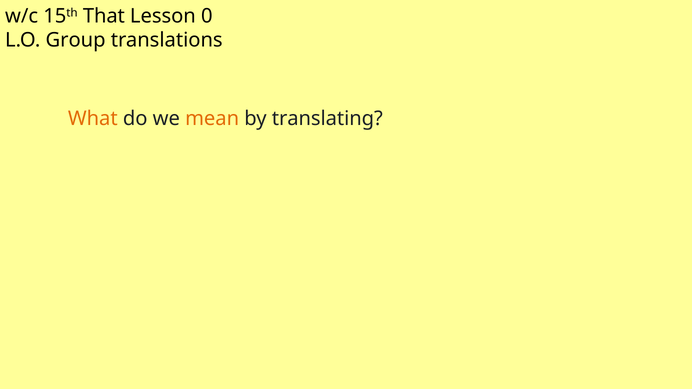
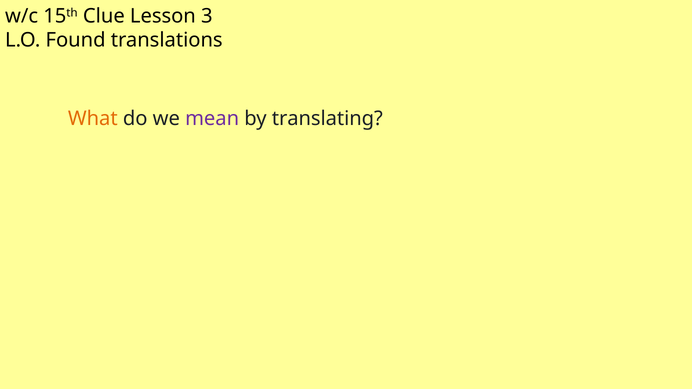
That: That -> Clue
0: 0 -> 3
Group: Group -> Found
mean colour: orange -> purple
